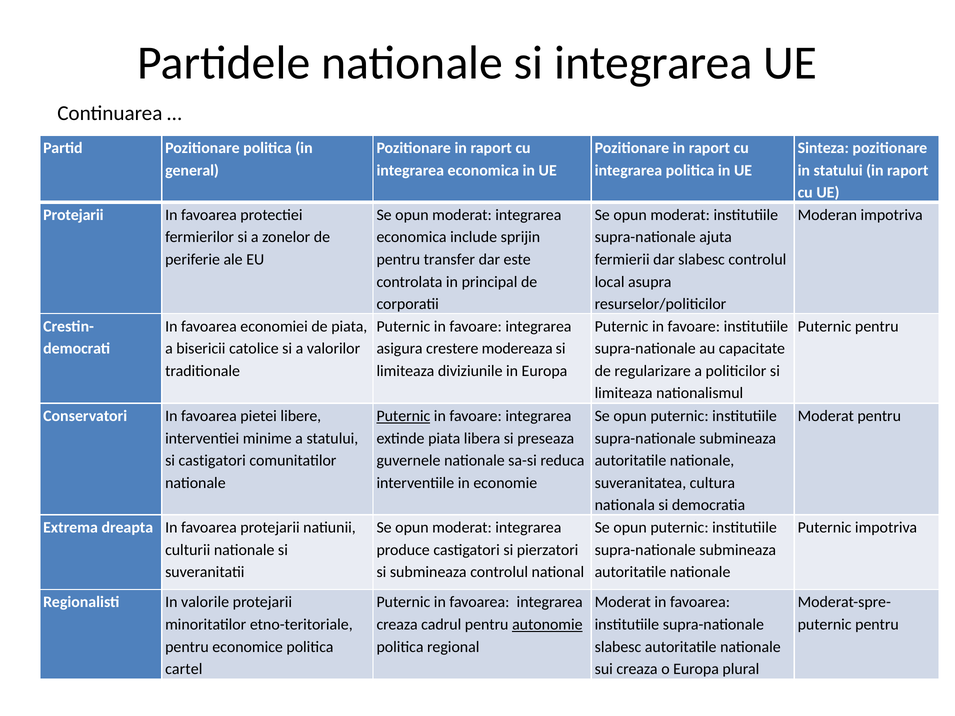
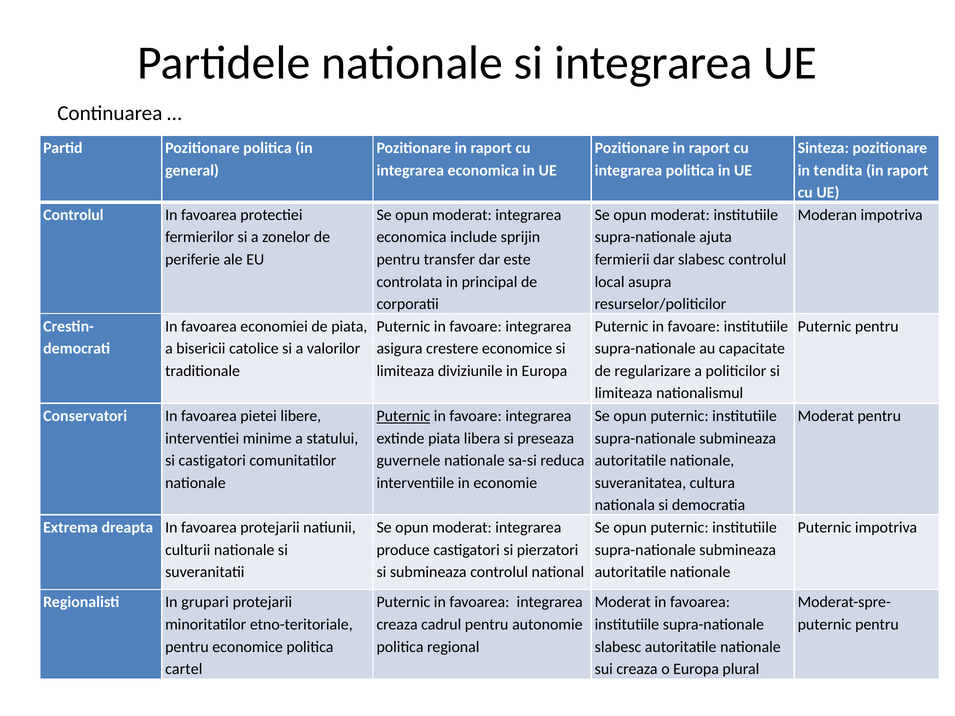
in statului: statului -> tendita
Protejarii at (73, 215): Protejarii -> Controlul
crestere modereaza: modereaza -> economice
valorile: valorile -> grupari
autonomie underline: present -> none
